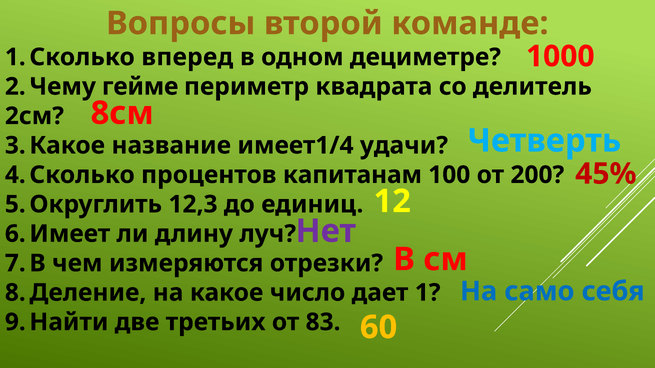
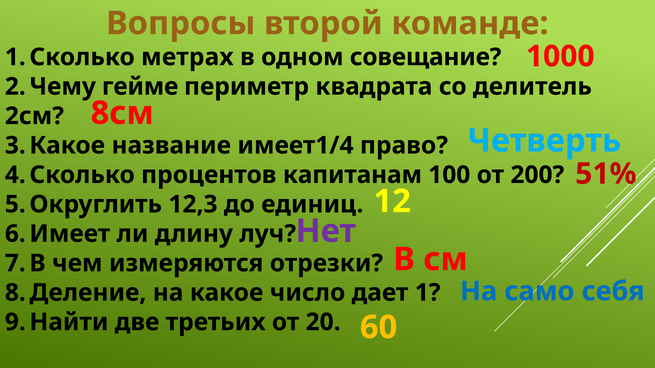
вперед: вперед -> метрах
дециметре: дециметре -> совещание
удачи: удачи -> право
45%: 45% -> 51%
83: 83 -> 20
